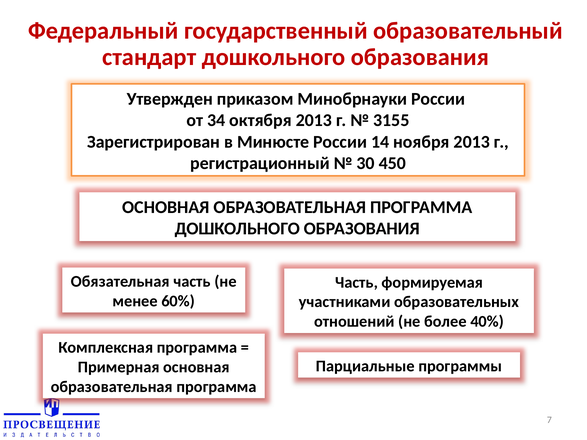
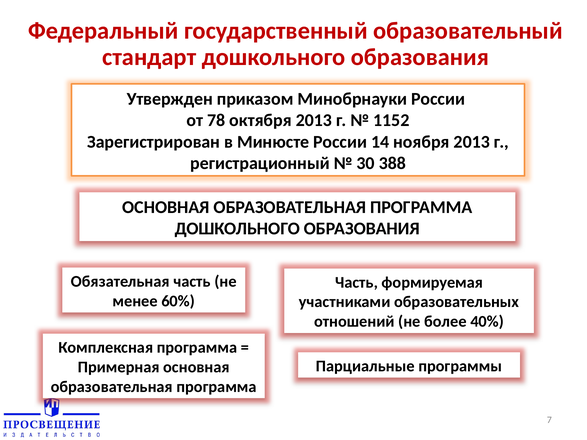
34: 34 -> 78
3155: 3155 -> 1152
450: 450 -> 388
